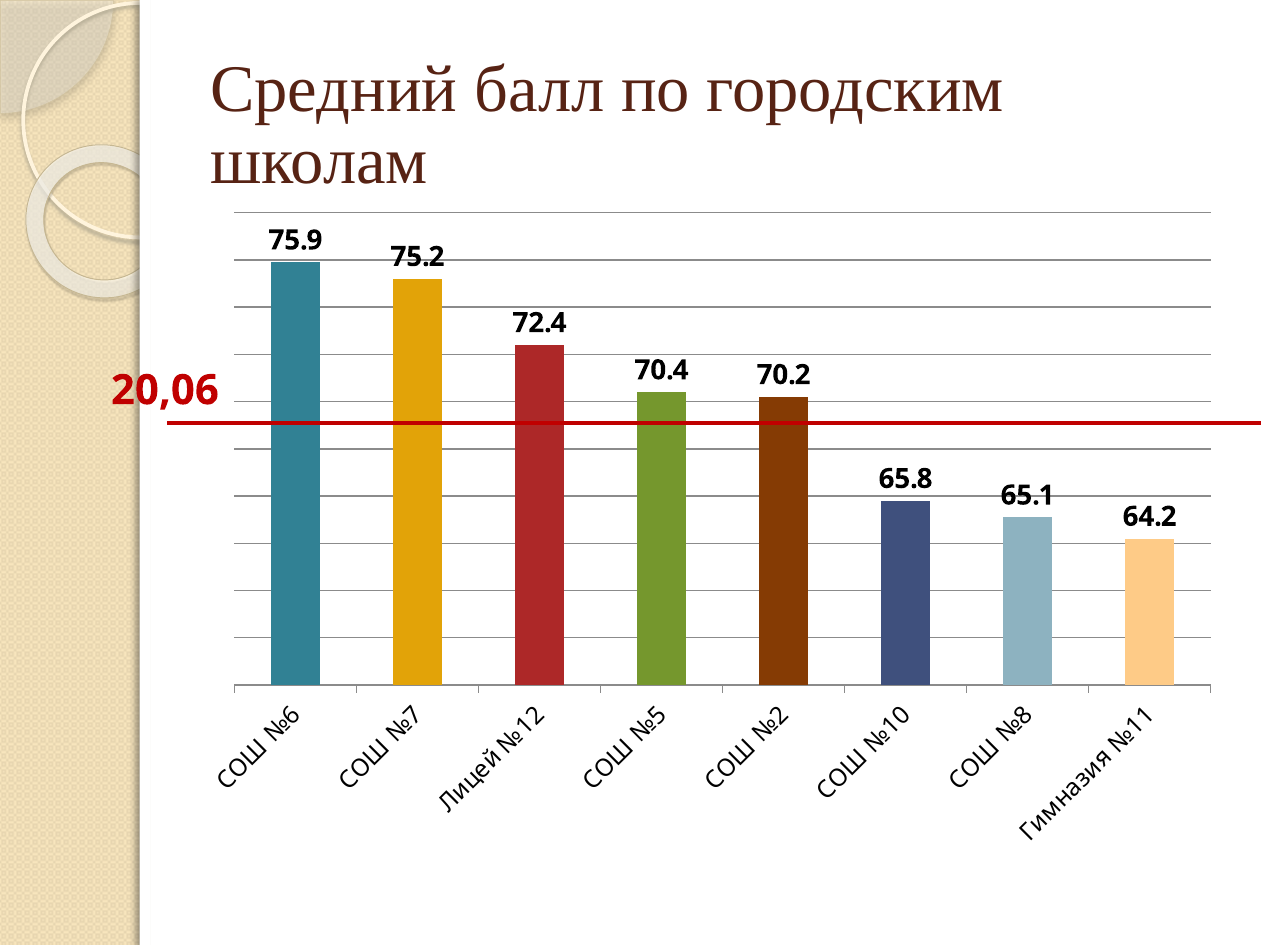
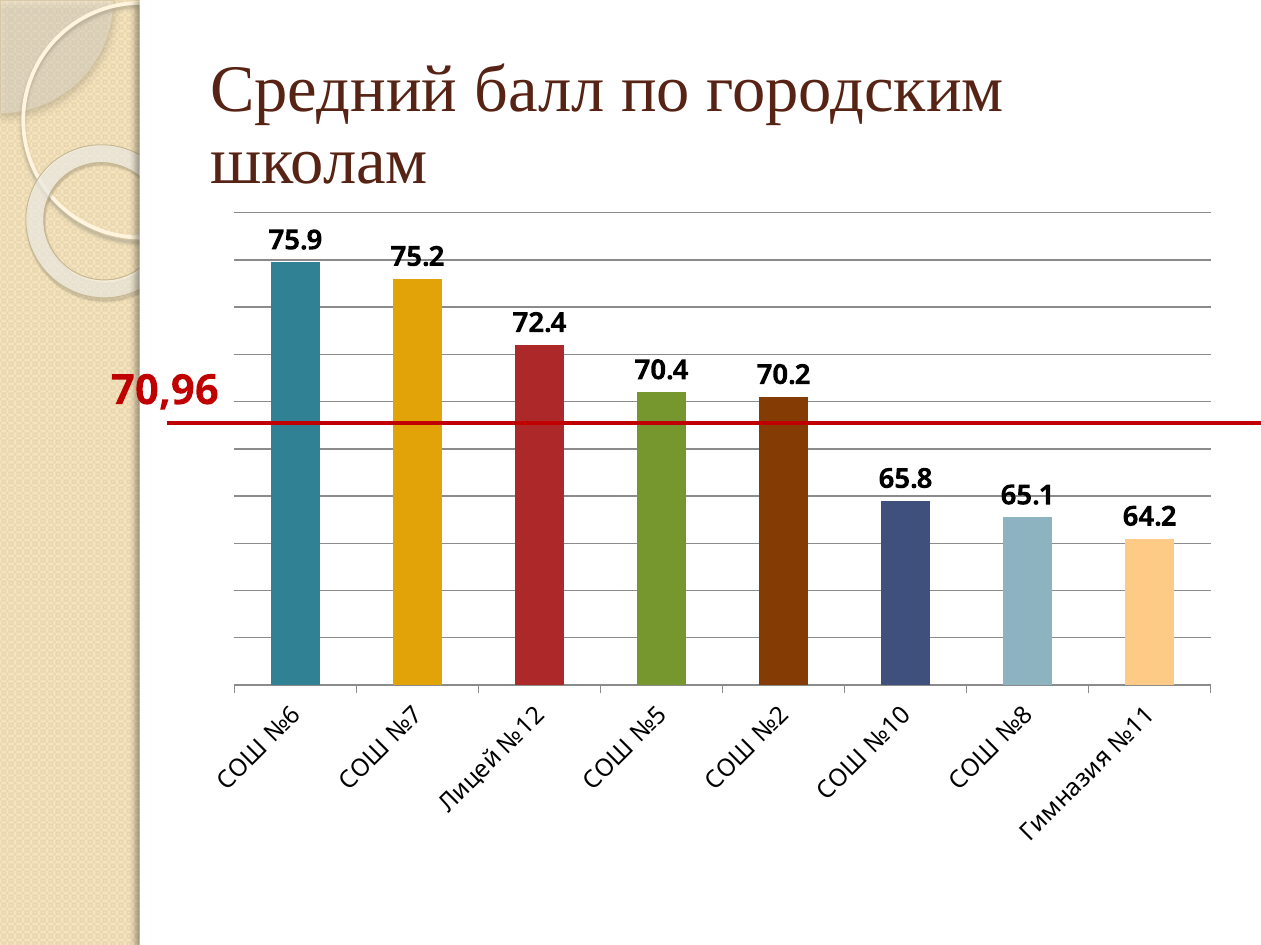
20,06: 20,06 -> 70,96
